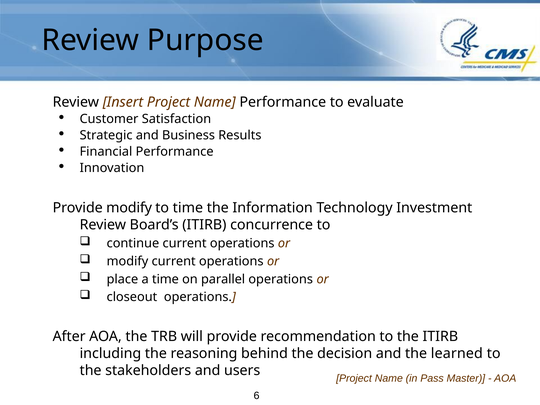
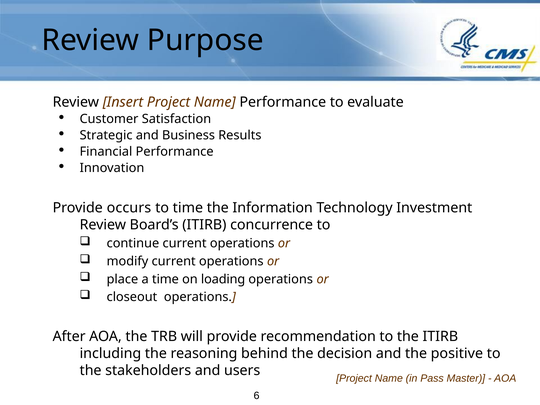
Provide modify: modify -> occurs
parallel: parallel -> loading
learned: learned -> positive
